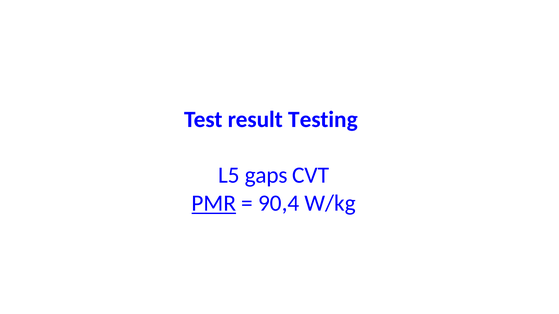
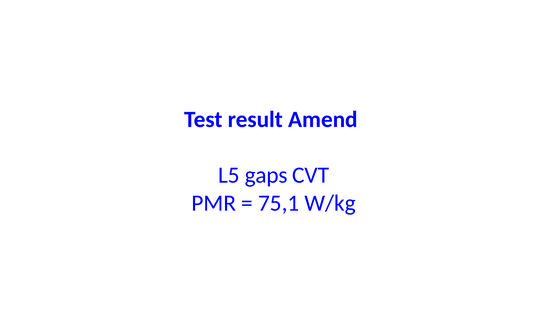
Testing: Testing -> Amend
PMR underline: present -> none
90,4: 90,4 -> 75,1
